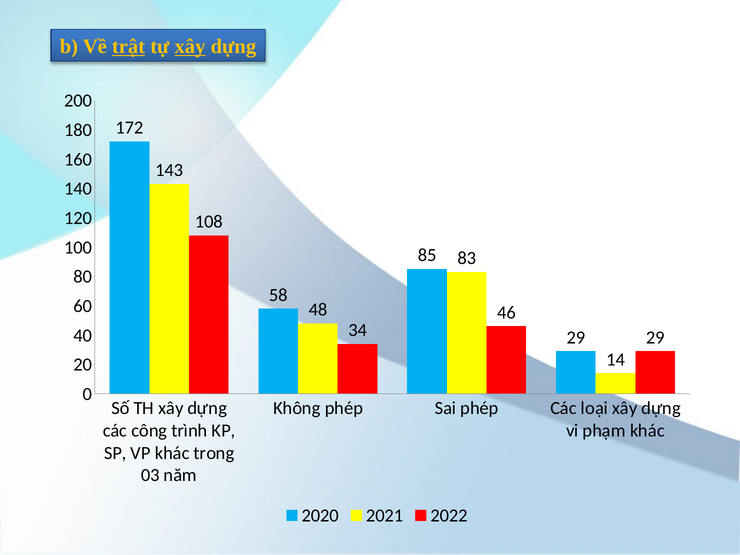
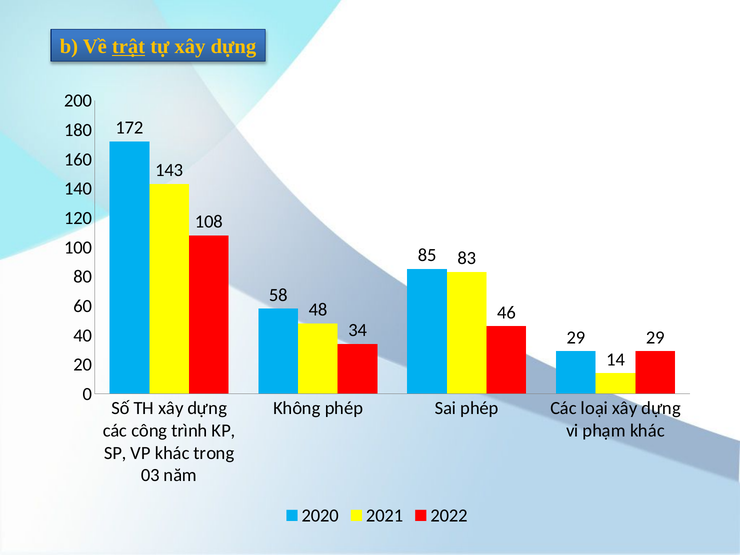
xây at (190, 47) underline: present -> none
